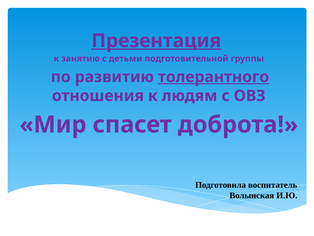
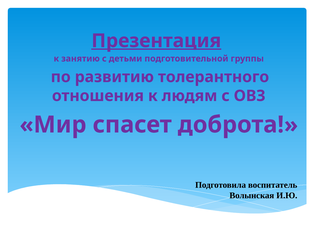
толерантного underline: present -> none
